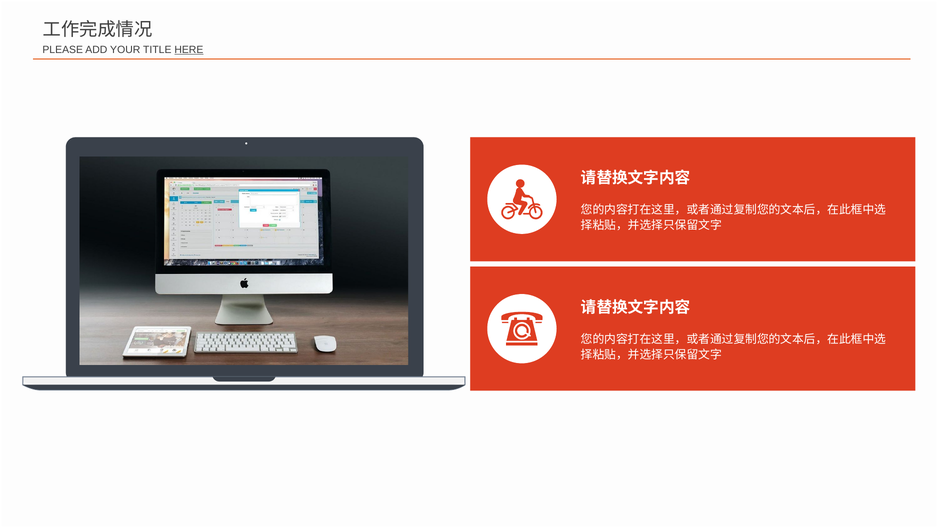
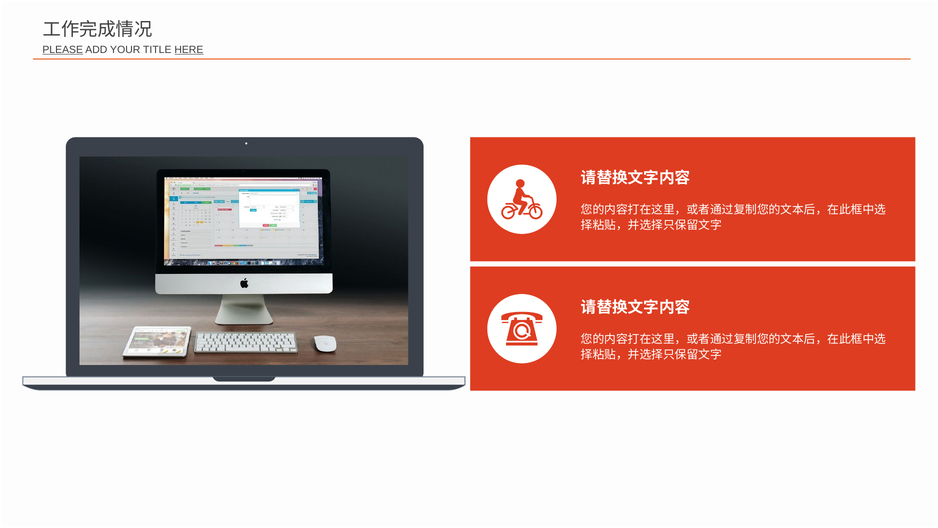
PLEASE underline: none -> present
